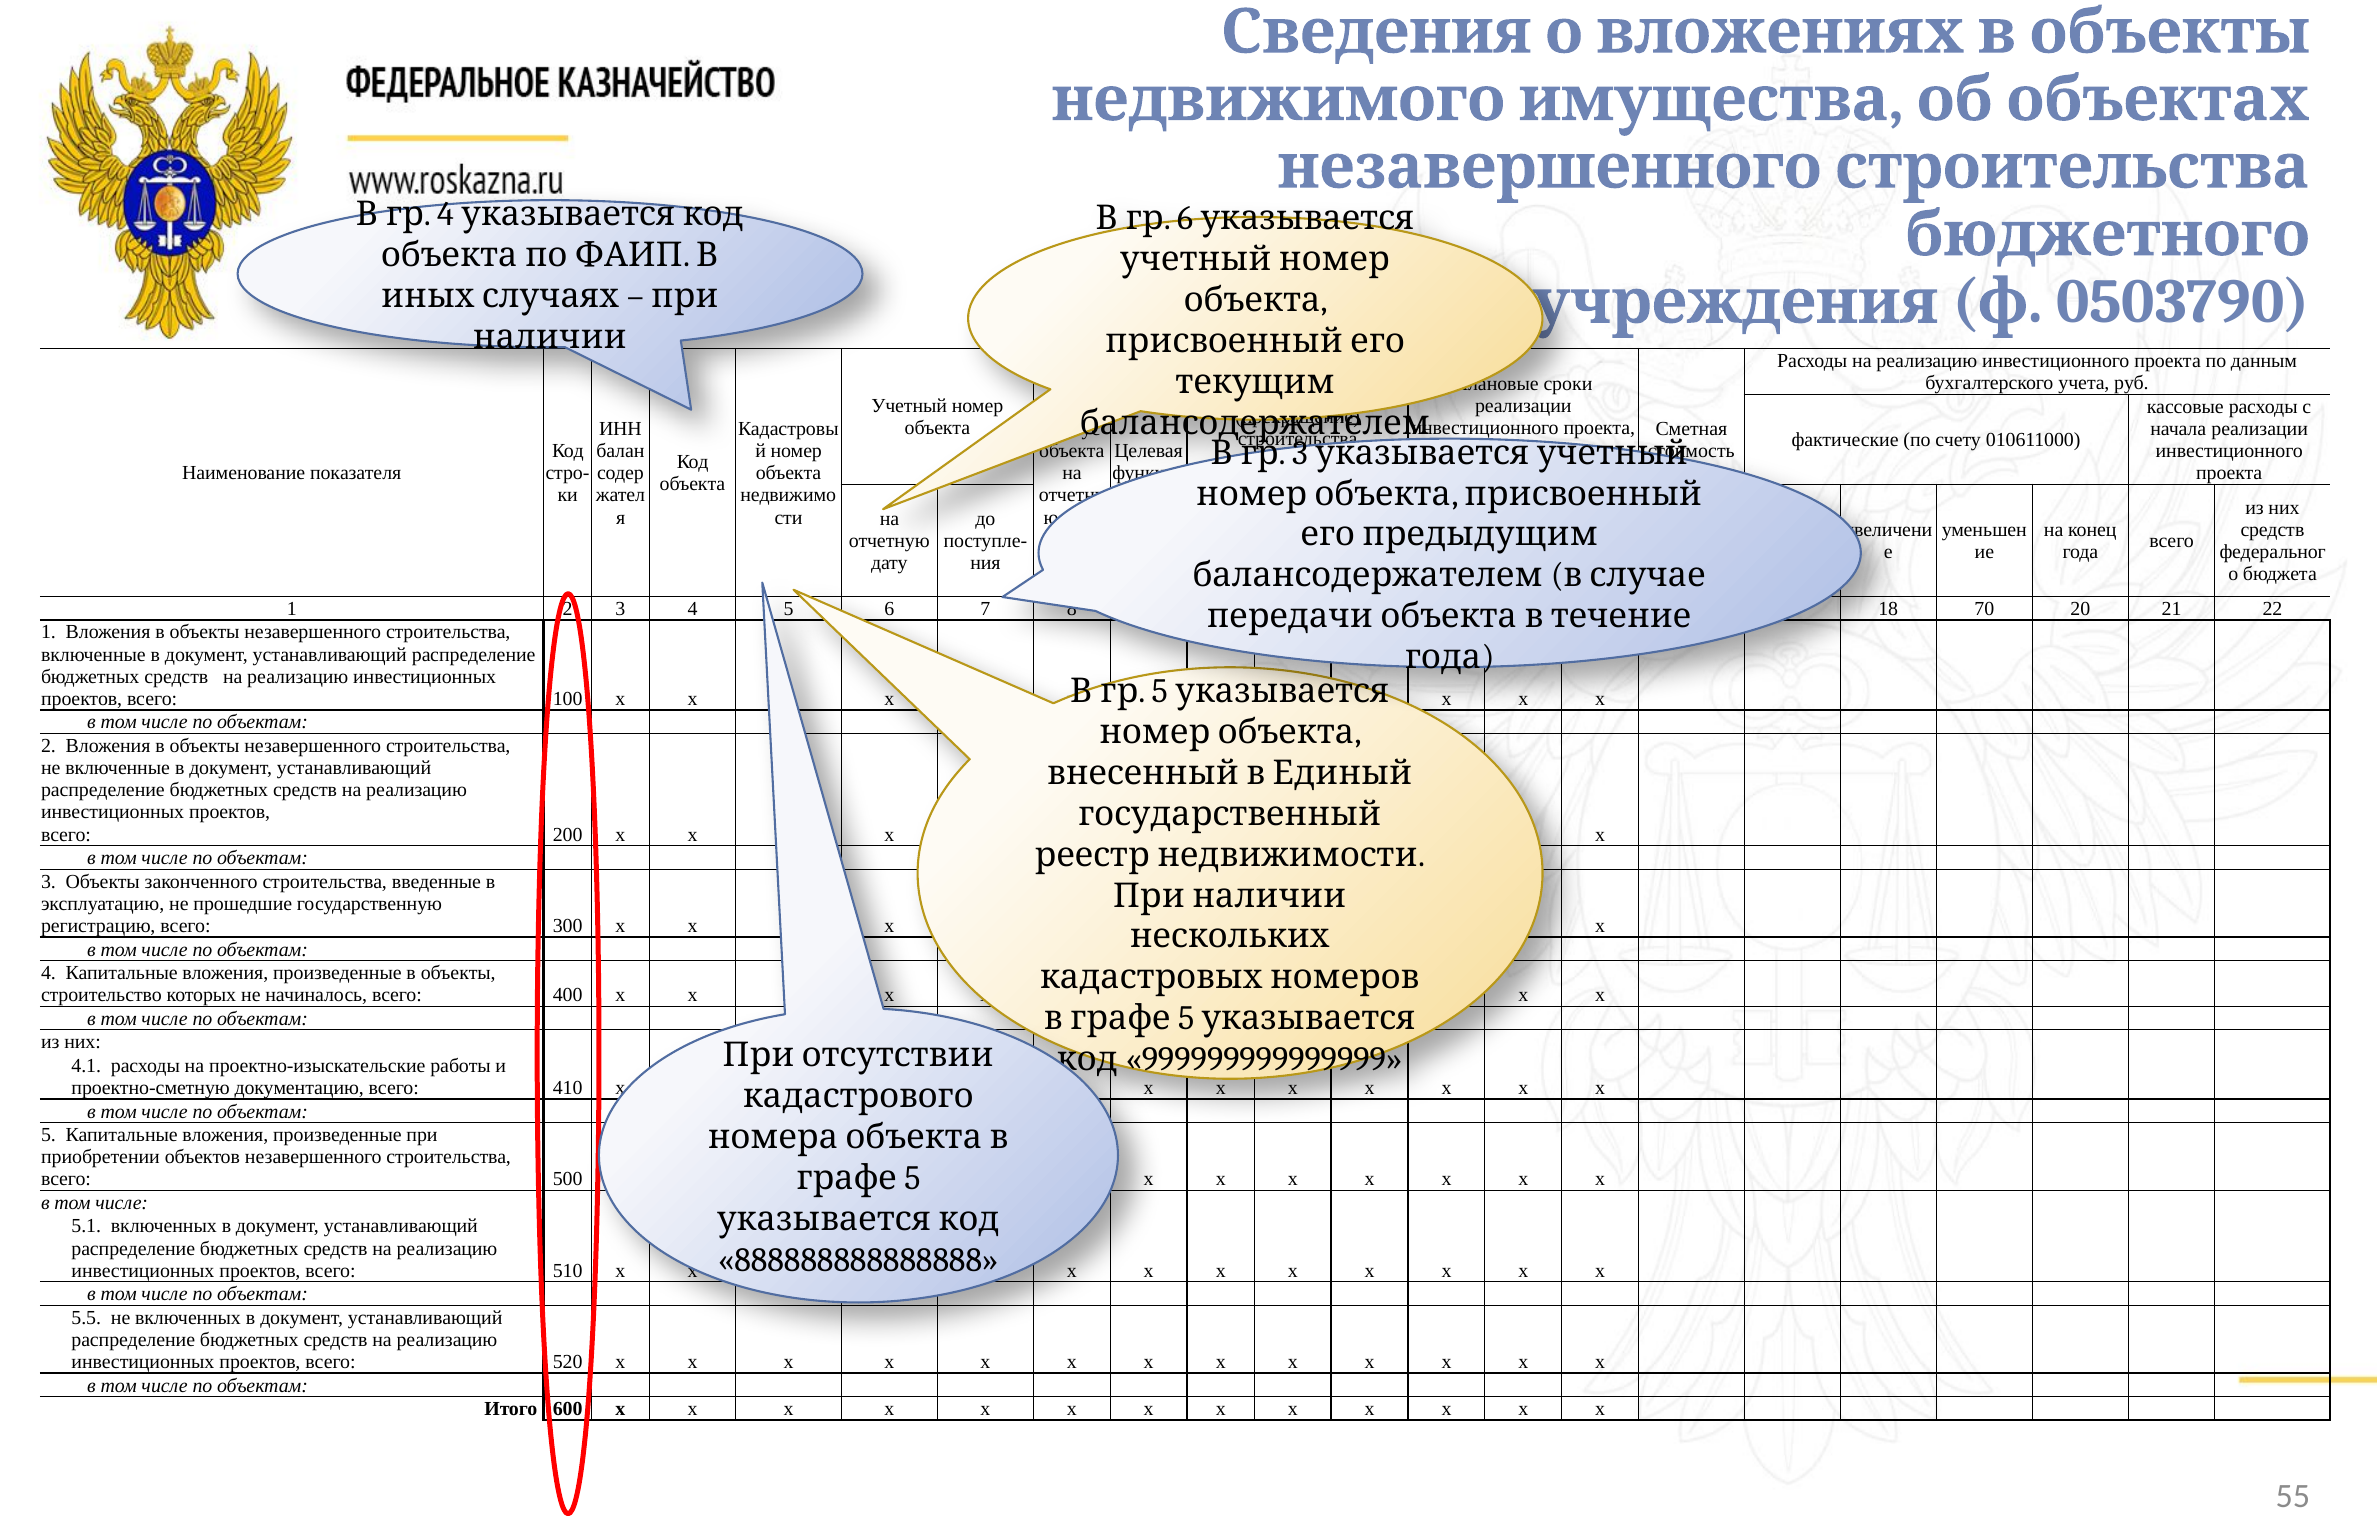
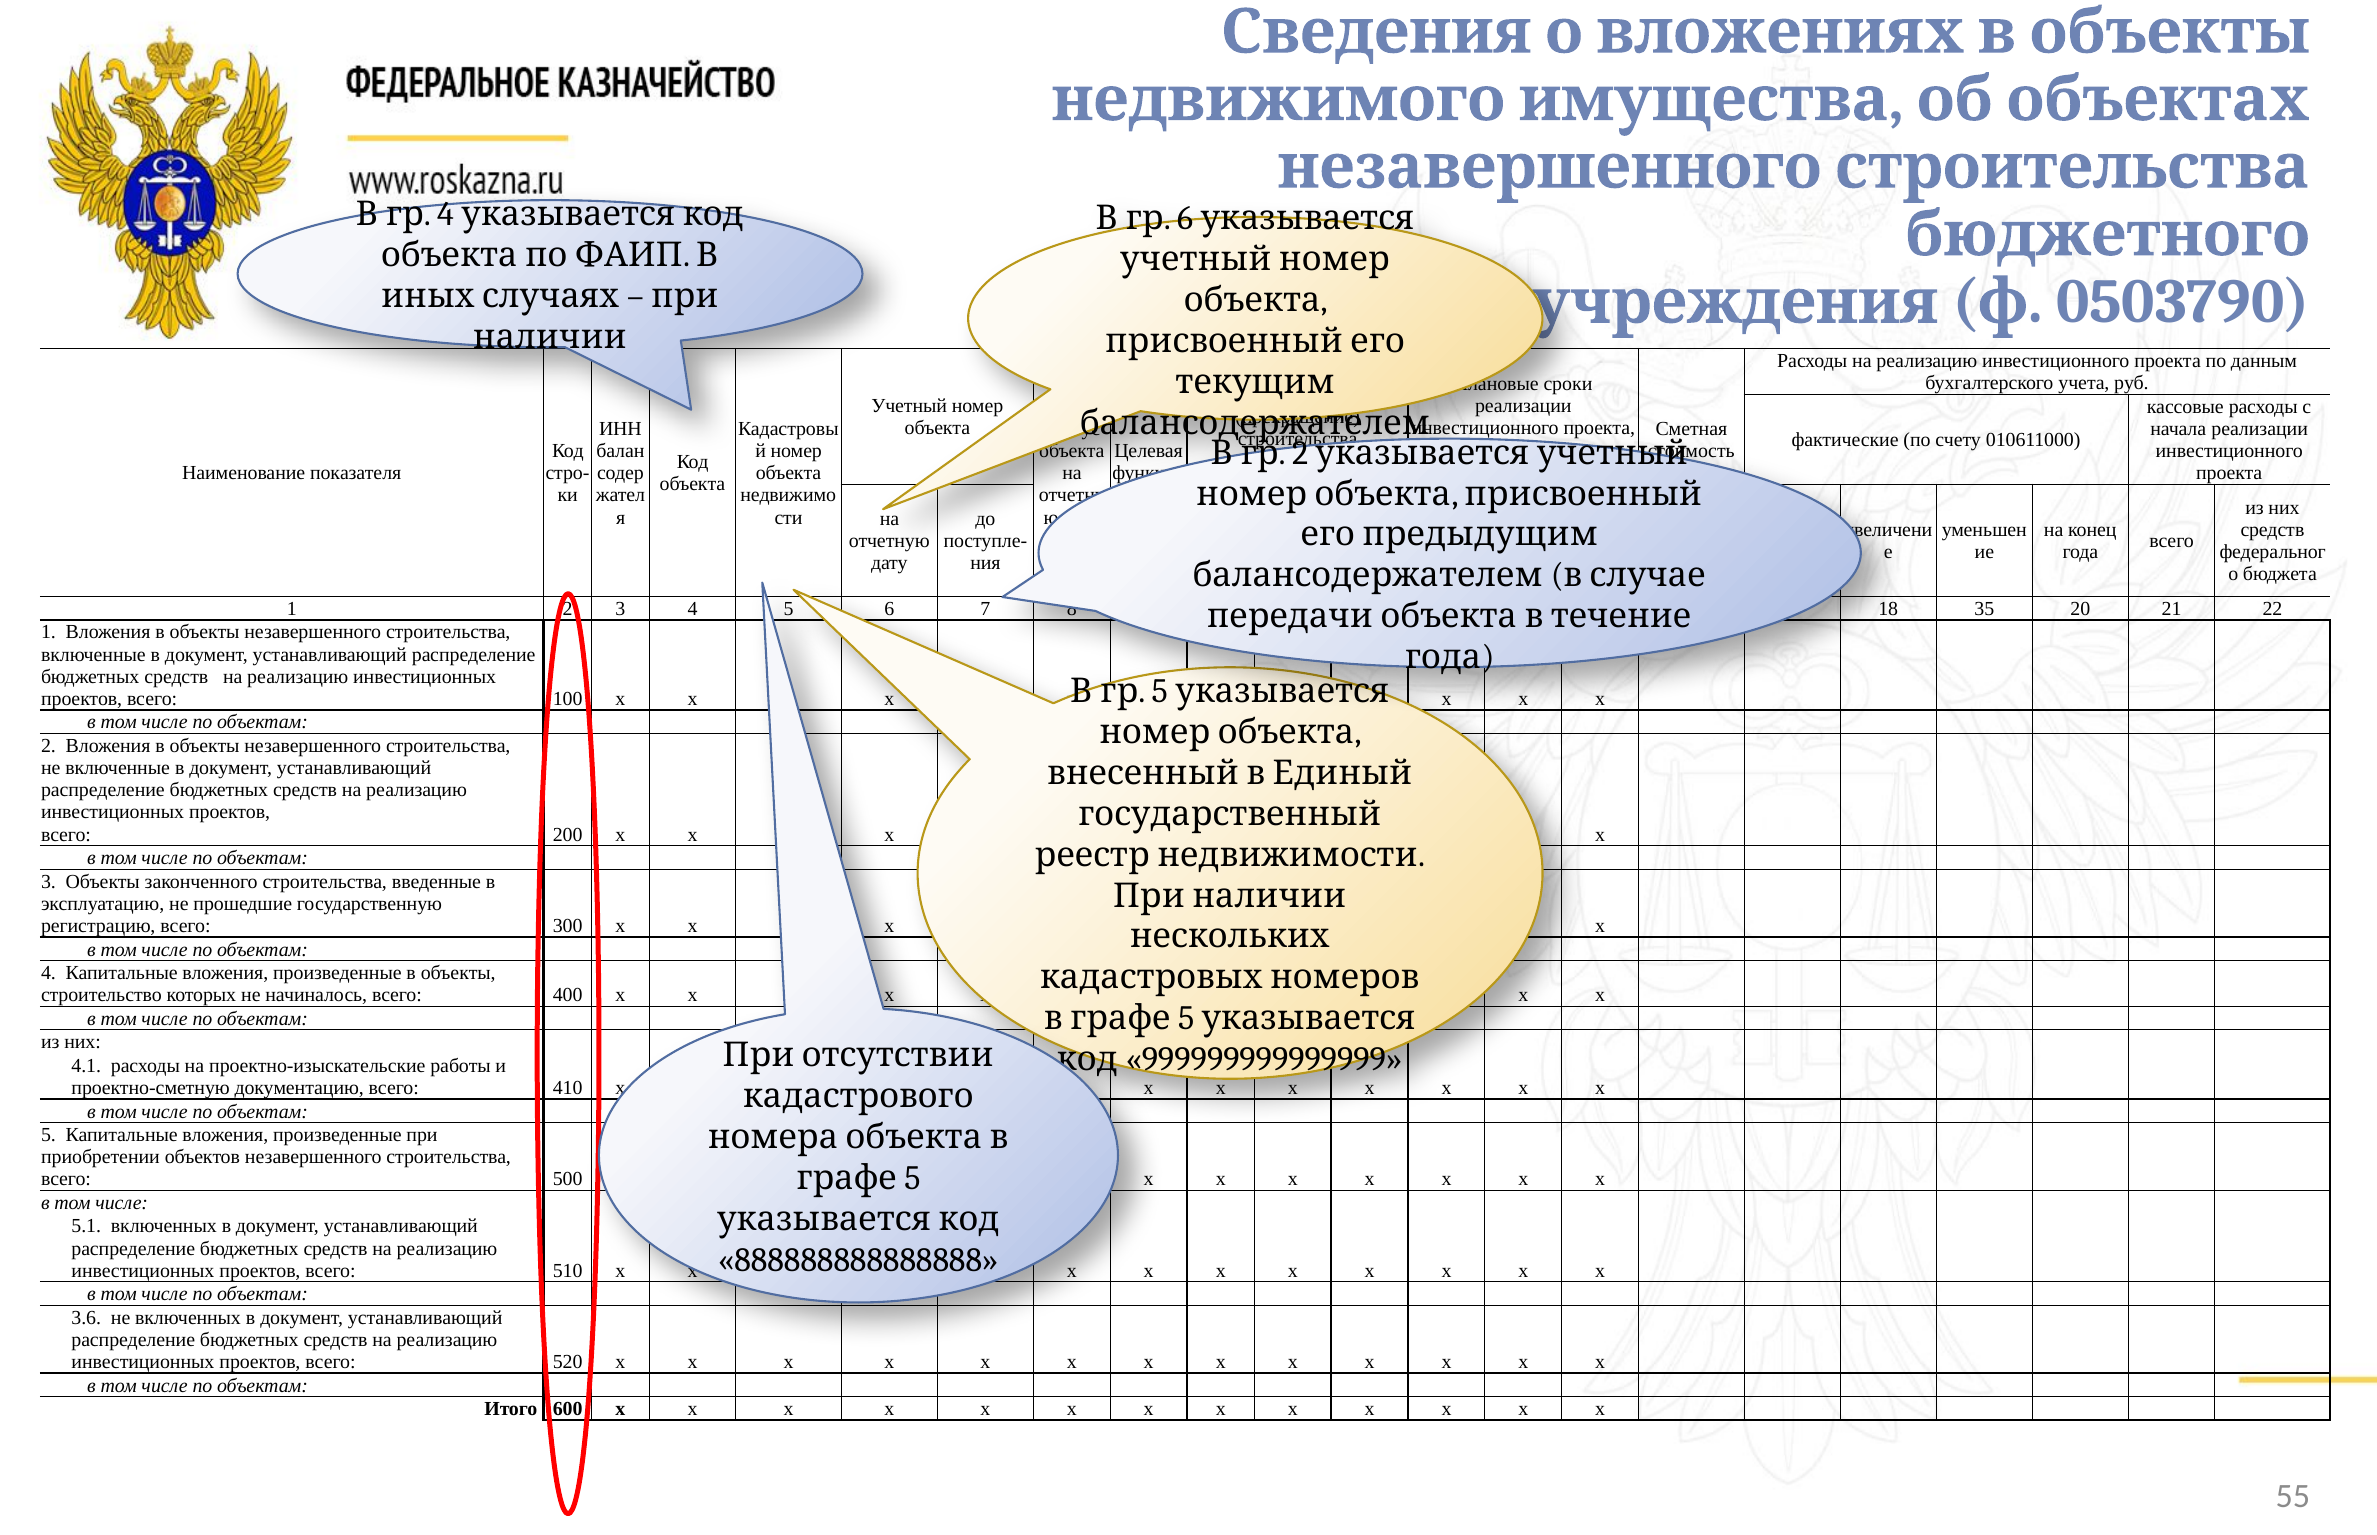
3 at (1300, 453): 3 -> 2
70: 70 -> 35
5.5: 5.5 -> 3.6
